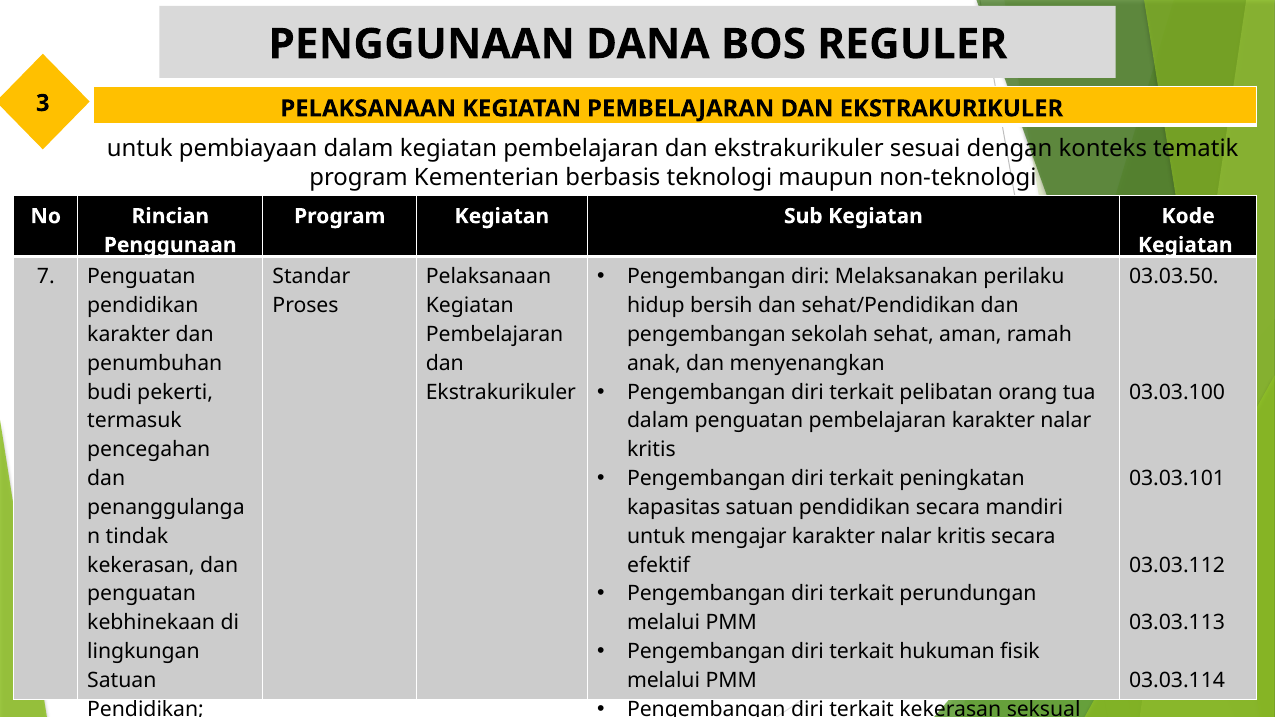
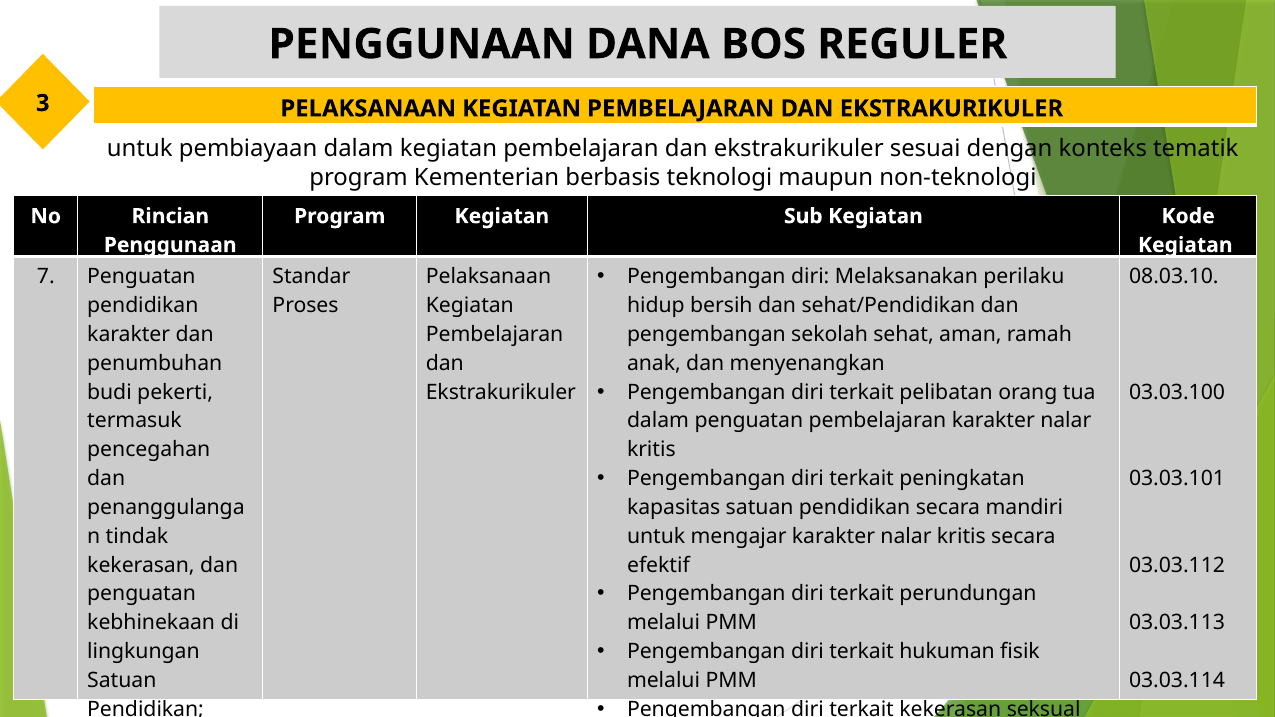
03.03.50: 03.03.50 -> 08.03.10
